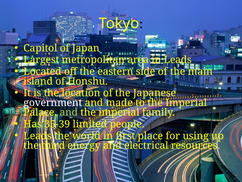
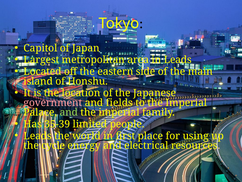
government colour: white -> pink
made: made -> fields
third: third -> cycle
